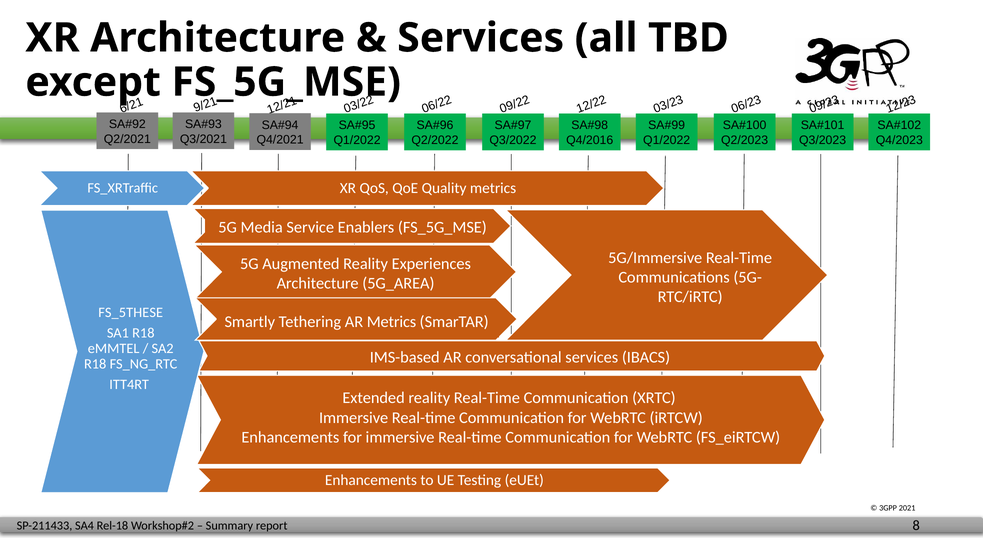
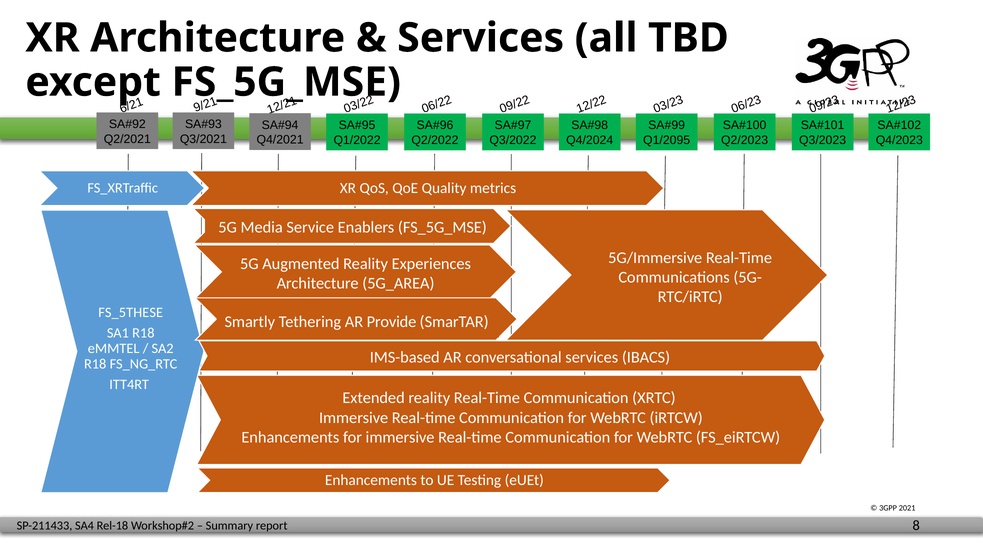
Q4/2016: Q4/2016 -> Q4/2024
Q1/2022 at (667, 140): Q1/2022 -> Q1/2095
AR Metrics: Metrics -> Provide
